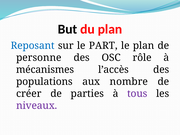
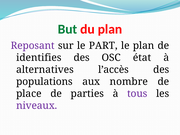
But colour: black -> green
Reposant colour: blue -> purple
personne: personne -> identifies
rôle: rôle -> état
mécanismes: mécanismes -> alternatives
créer: créer -> place
